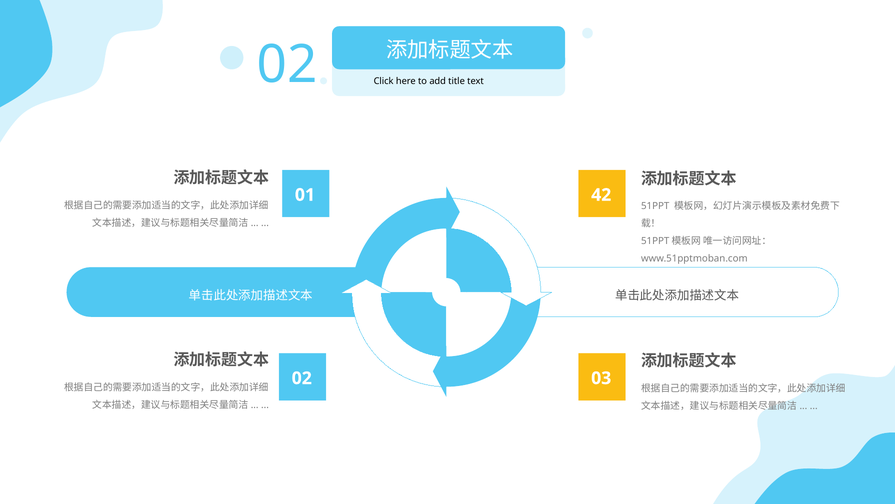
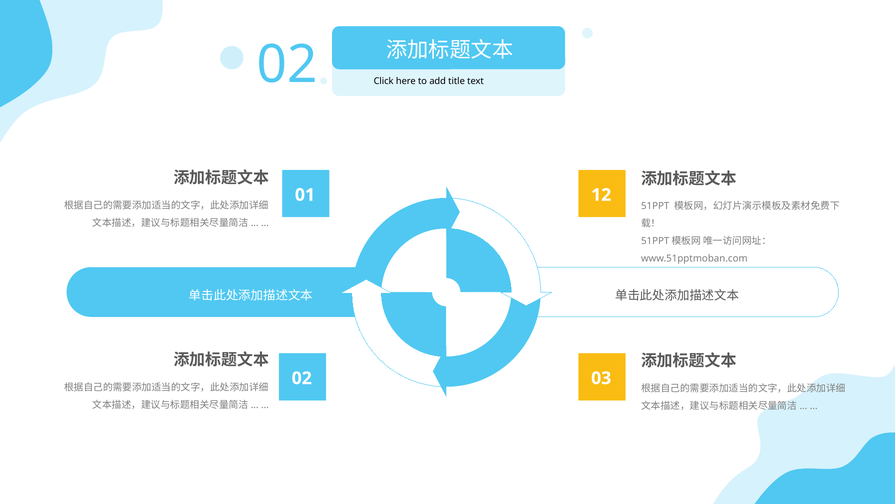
42: 42 -> 12
